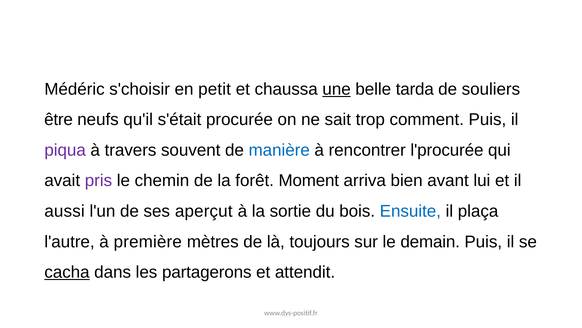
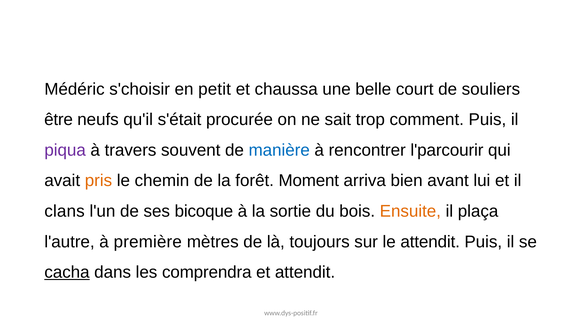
une underline: present -> none
tarda: tarda -> court
l'procurée: l'procurée -> l'parcourir
pris colour: purple -> orange
aussi: aussi -> clans
aperçut: aperçut -> bicoque
Ensuite colour: blue -> orange
le demain: demain -> attendit
partagerons: partagerons -> comprendra
